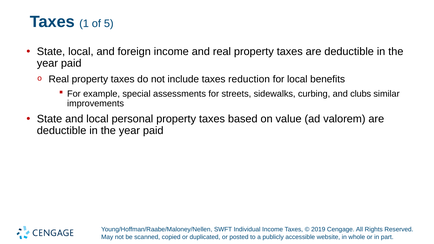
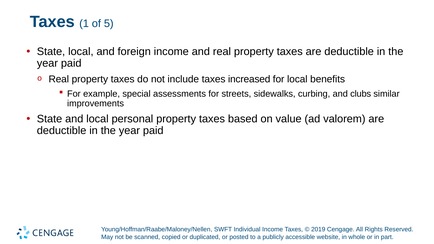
reduction: reduction -> increased
